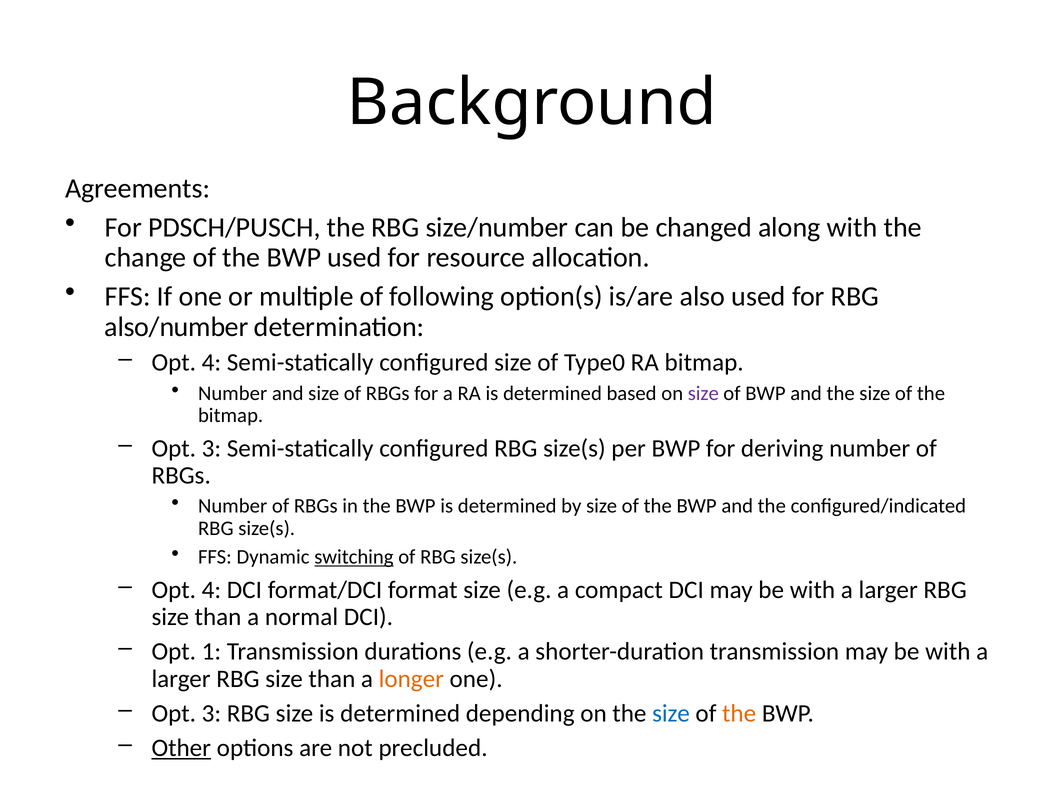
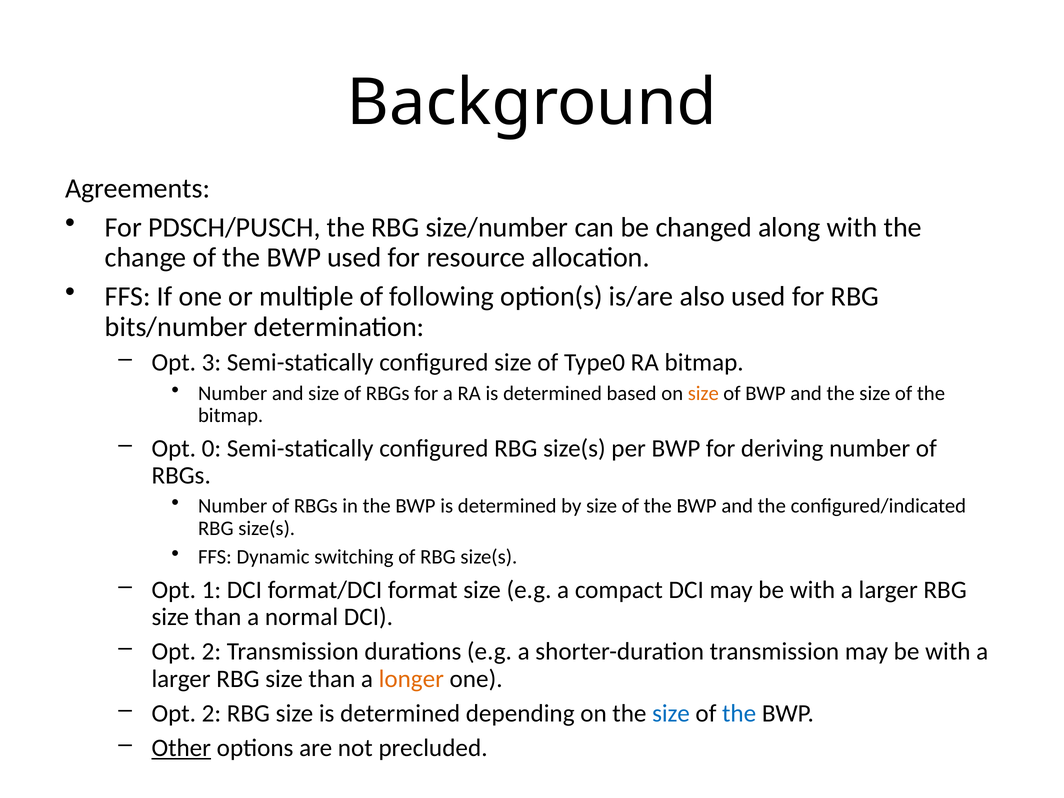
also/number: also/number -> bits/number
4 at (211, 363): 4 -> 3
size at (703, 393) colour: purple -> orange
3 at (211, 448): 3 -> 0
switching underline: present -> none
4 at (211, 590): 4 -> 1
1 at (211, 652): 1 -> 2
3 at (211, 713): 3 -> 2
the at (739, 713) colour: orange -> blue
